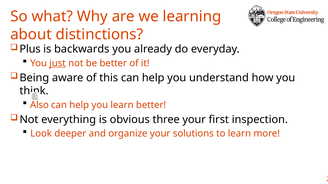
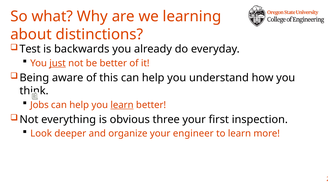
Plus: Plus -> Test
Also: Also -> Jobs
learn at (122, 105) underline: none -> present
solutions: solutions -> engineer
